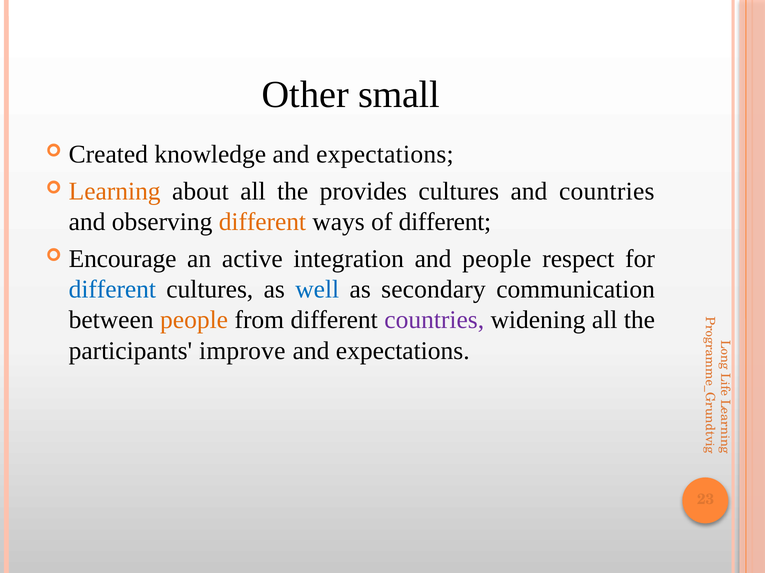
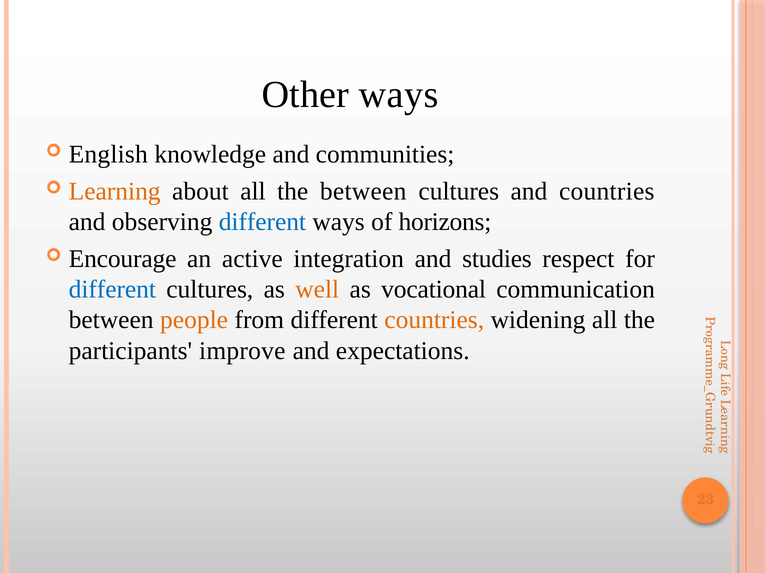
Other small: small -> ways
Created: Created -> English
knowledge and expectations: expectations -> communities
the provides: provides -> between
different at (262, 222) colour: orange -> blue
of different: different -> horizons
and people: people -> studies
well colour: blue -> orange
secondary: secondary -> vocational
countries at (434, 321) colour: purple -> orange
